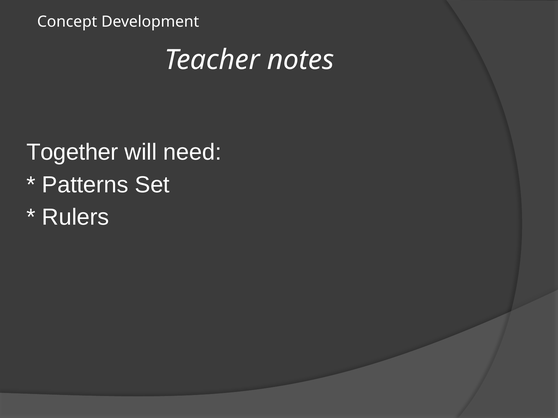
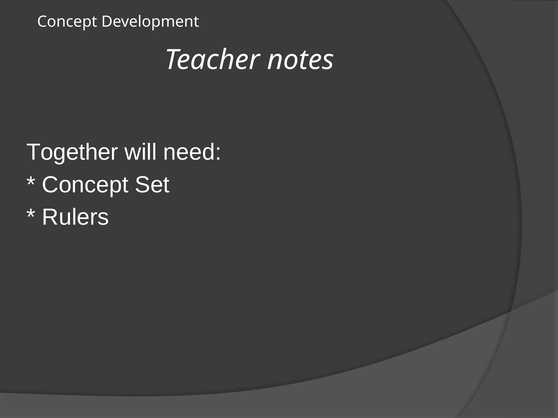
Patterns at (85, 185): Patterns -> Concept
